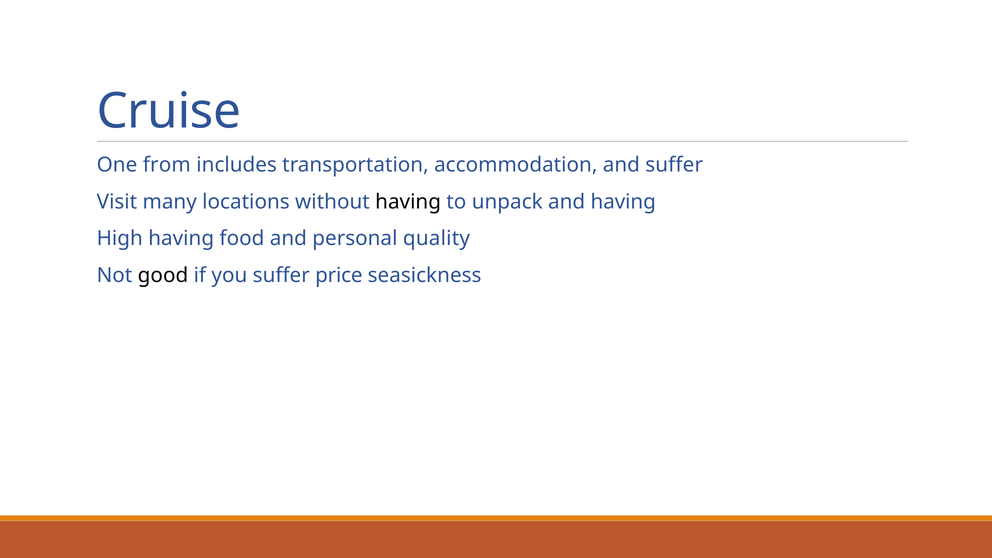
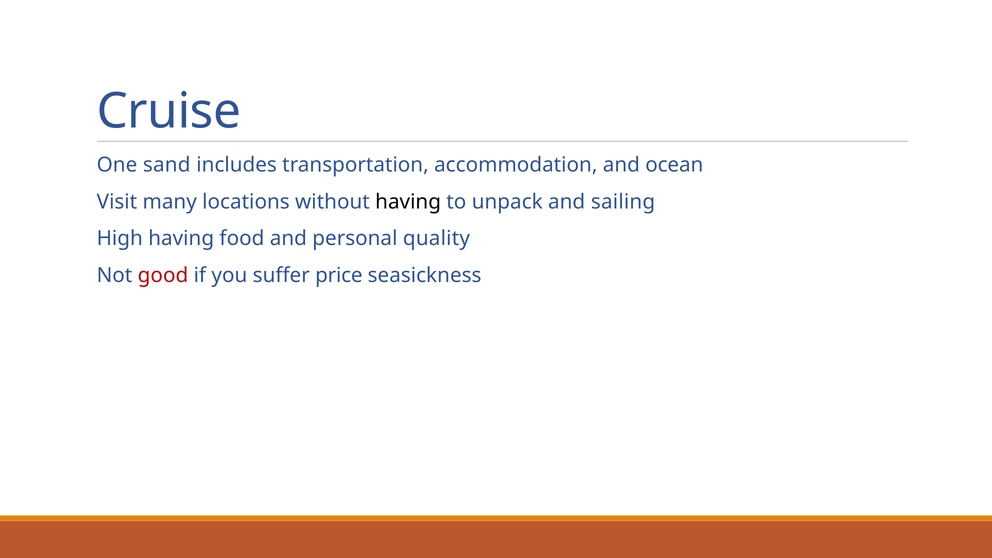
from: from -> sand
and suffer: suffer -> ocean
and having: having -> sailing
good colour: black -> red
